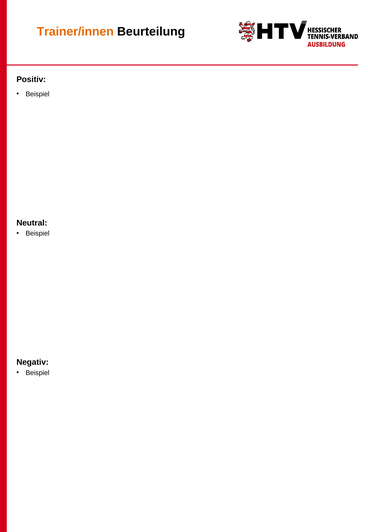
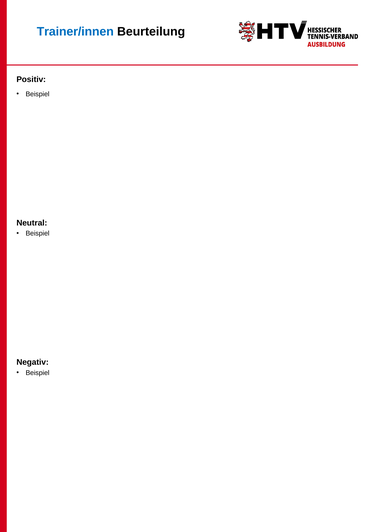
Trainer/innen colour: orange -> blue
